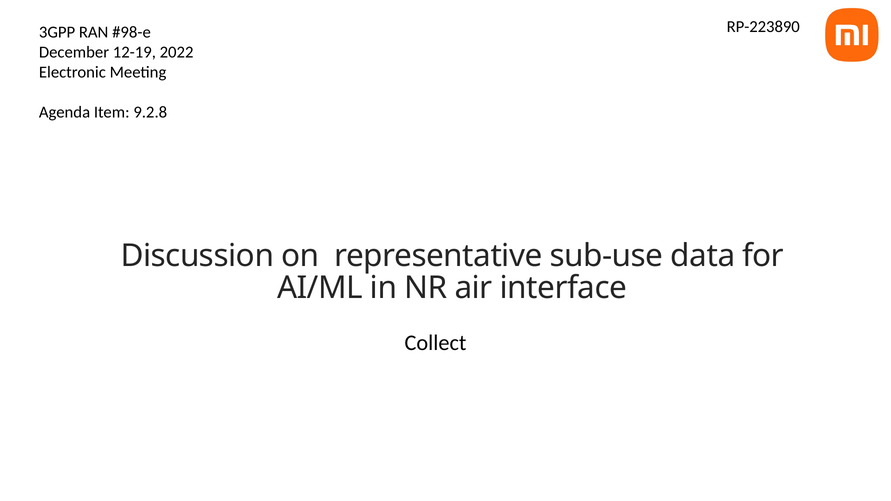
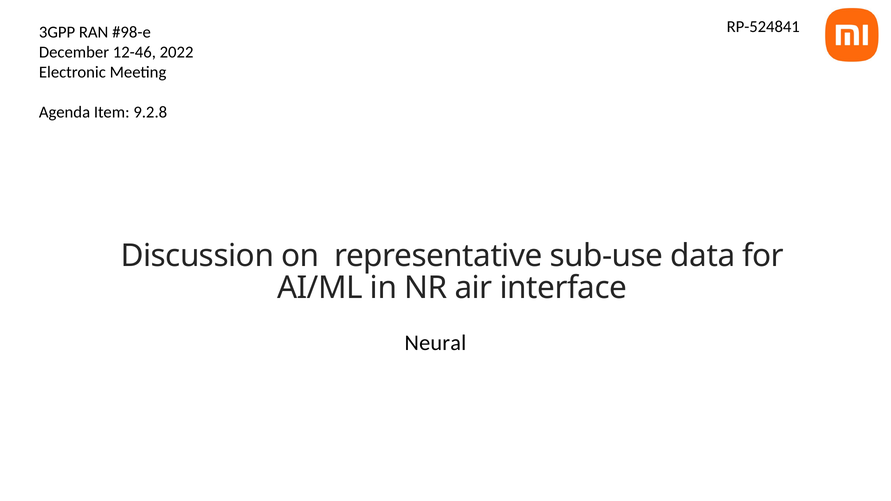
RP-223890: RP-223890 -> RP-524841
12-19: 12-19 -> 12-46
Collect: Collect -> Neural
